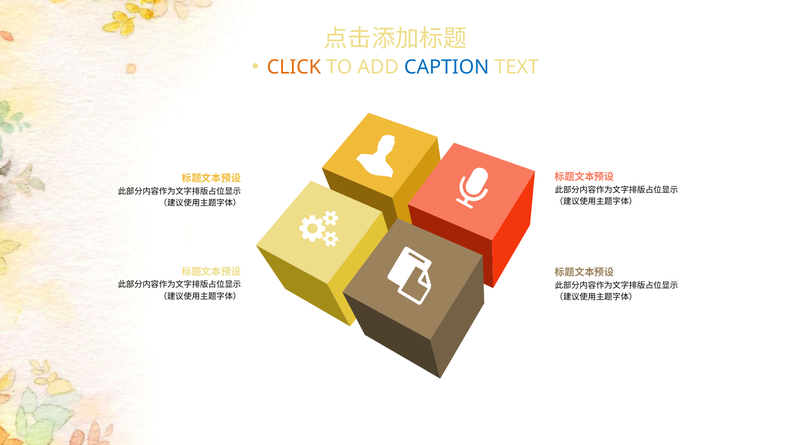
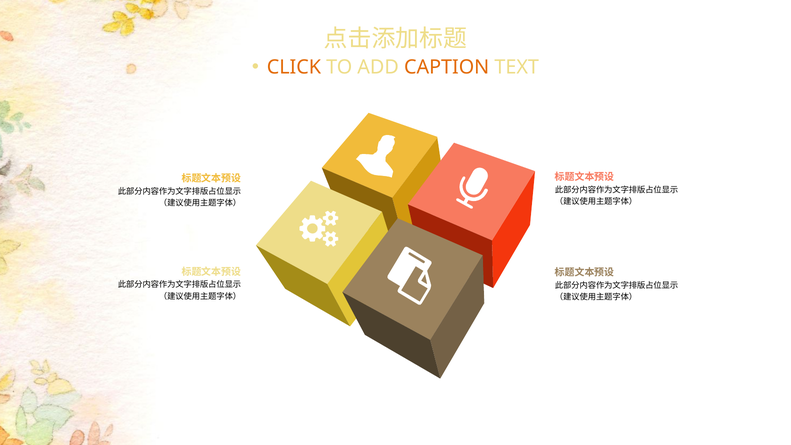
CAPTION colour: blue -> orange
